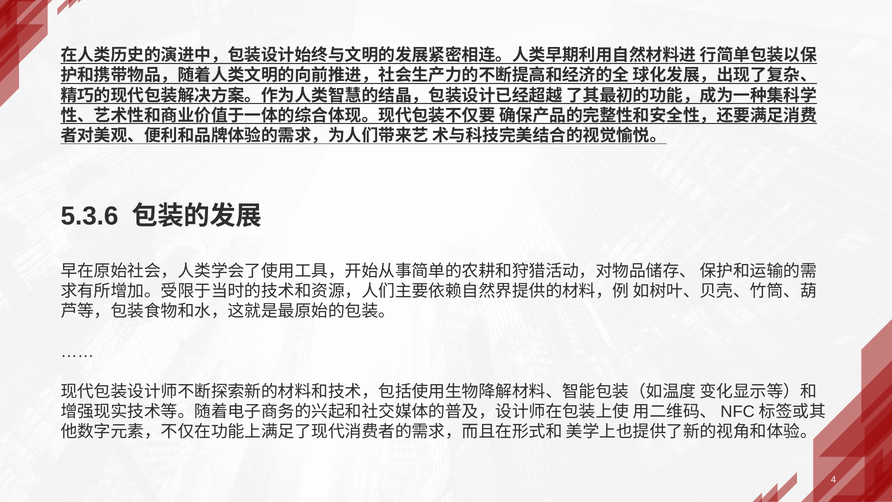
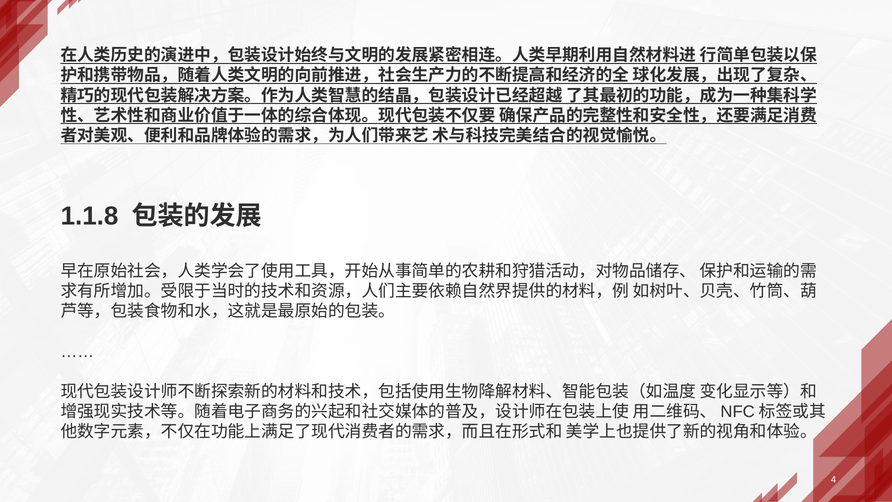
5.3.6: 5.3.6 -> 1.1.8
